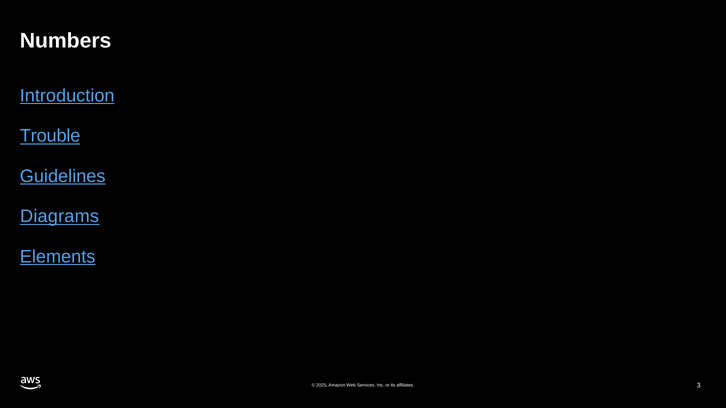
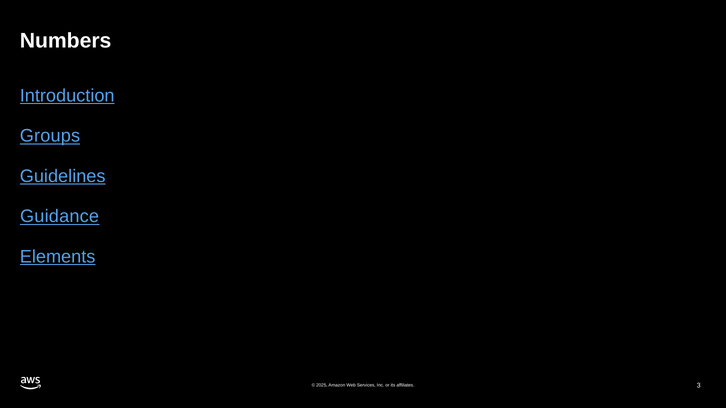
Trouble: Trouble -> Groups
Diagrams: Diagrams -> Guidance
